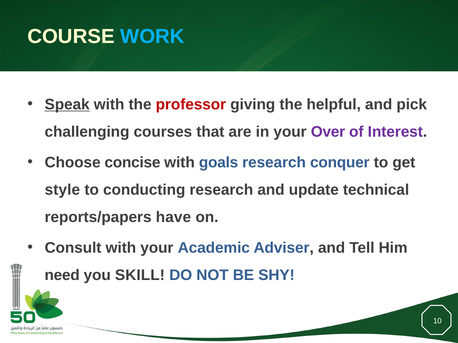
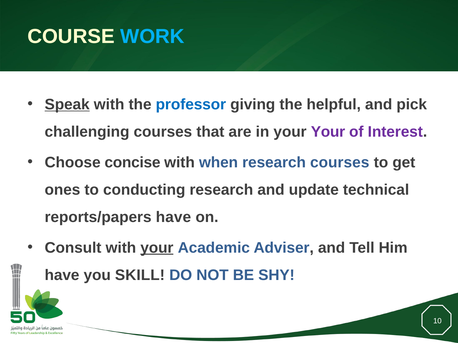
professor colour: red -> blue
your Over: Over -> Your
goals: goals -> when
research conquer: conquer -> courses
style: style -> ones
your at (157, 248) underline: none -> present
need at (62, 276): need -> have
